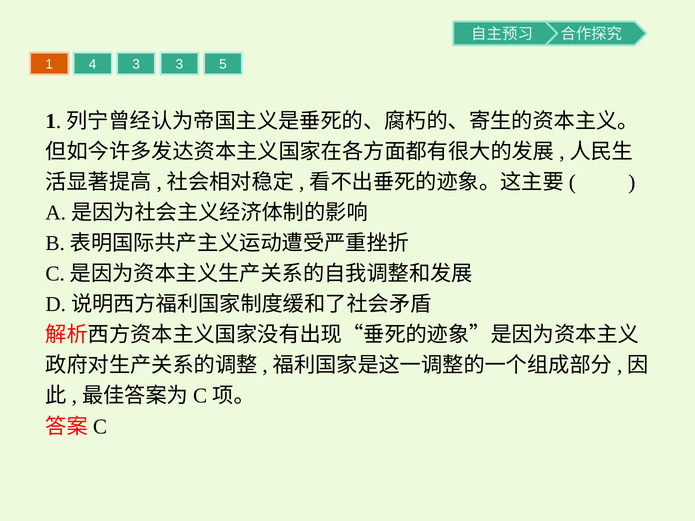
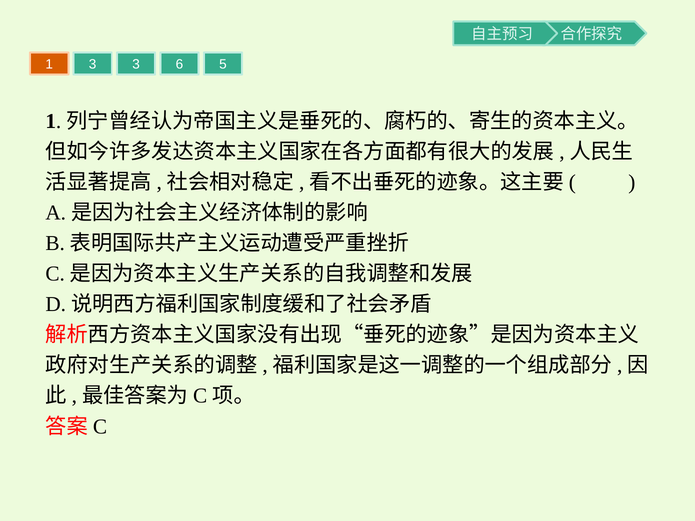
1 4: 4 -> 3
3 3: 3 -> 6
